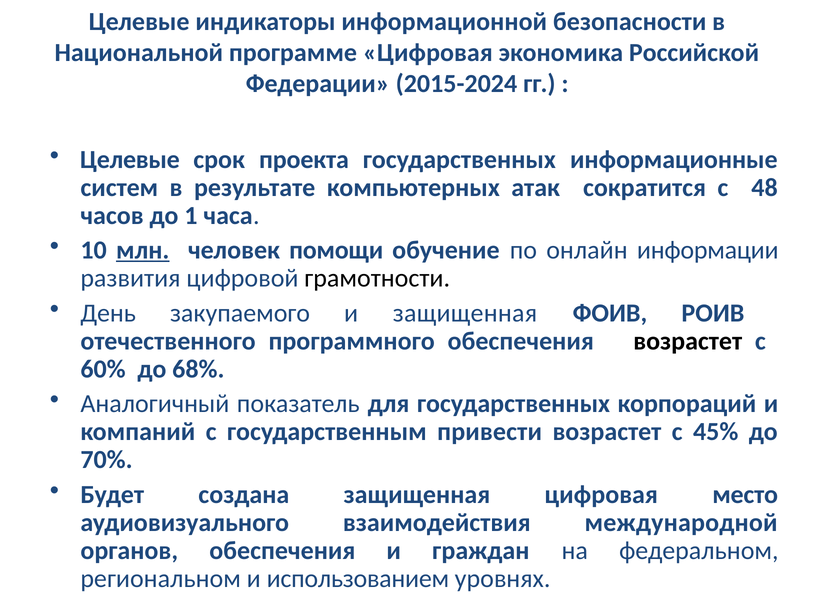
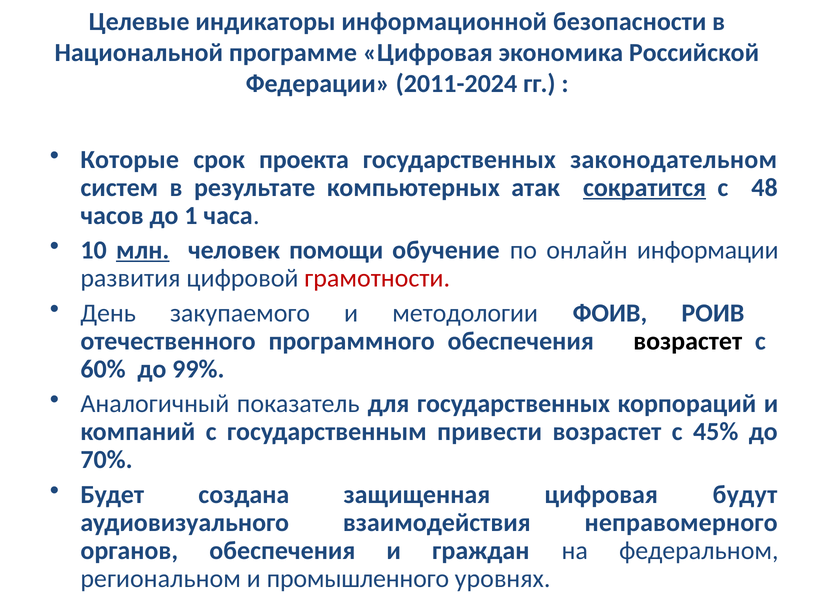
2015-2024: 2015-2024 -> 2011-2024
Целевые at (130, 159): Целевые -> Которые
информационные: информационные -> законодательном
сократится underline: none -> present
грамотности colour: black -> red
и защищенная: защищенная -> методологии
68%: 68% -> 99%
место: место -> будут
международной: международной -> неправомерного
использованием: использованием -> промышленного
